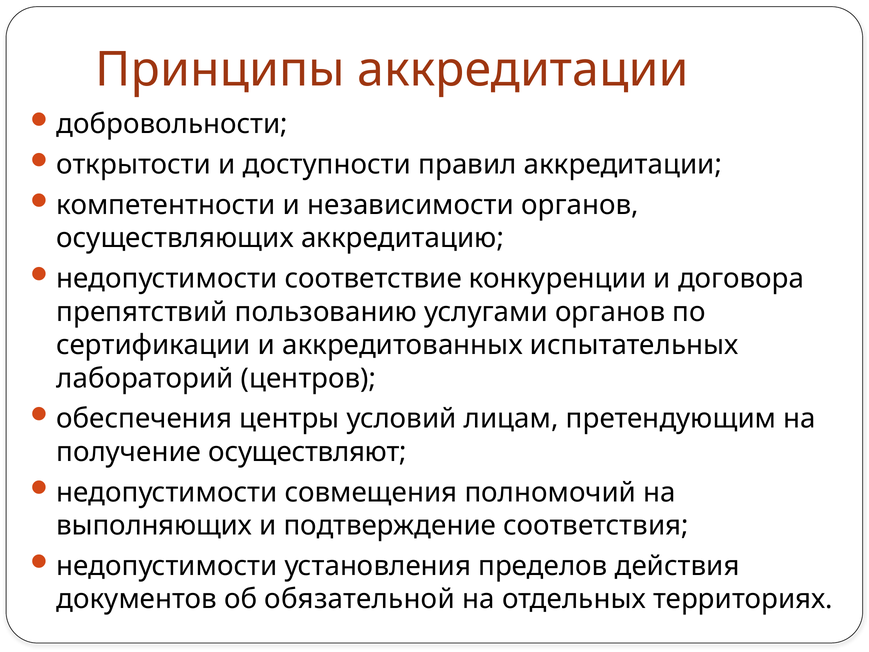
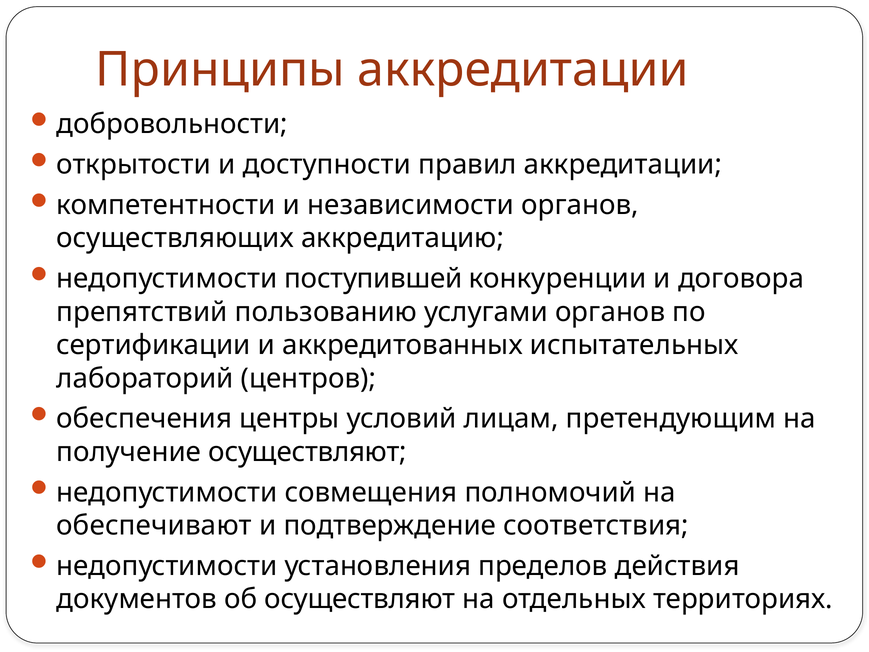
соответствие: соответствие -> поступившей
выполняющих: выполняющих -> обеспечивают
об обязательной: обязательной -> осуществляют
